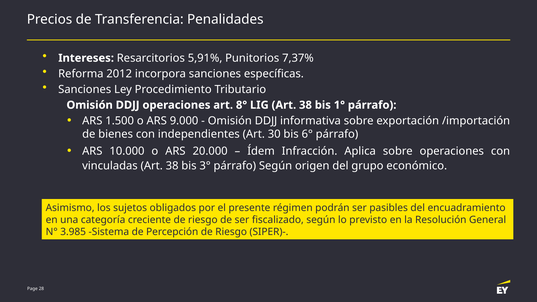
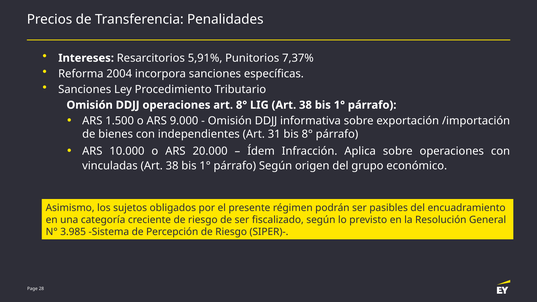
2012: 2012 -> 2004
30: 30 -> 31
bis 6°: 6° -> 8°
3° at (205, 166): 3° -> 1°
